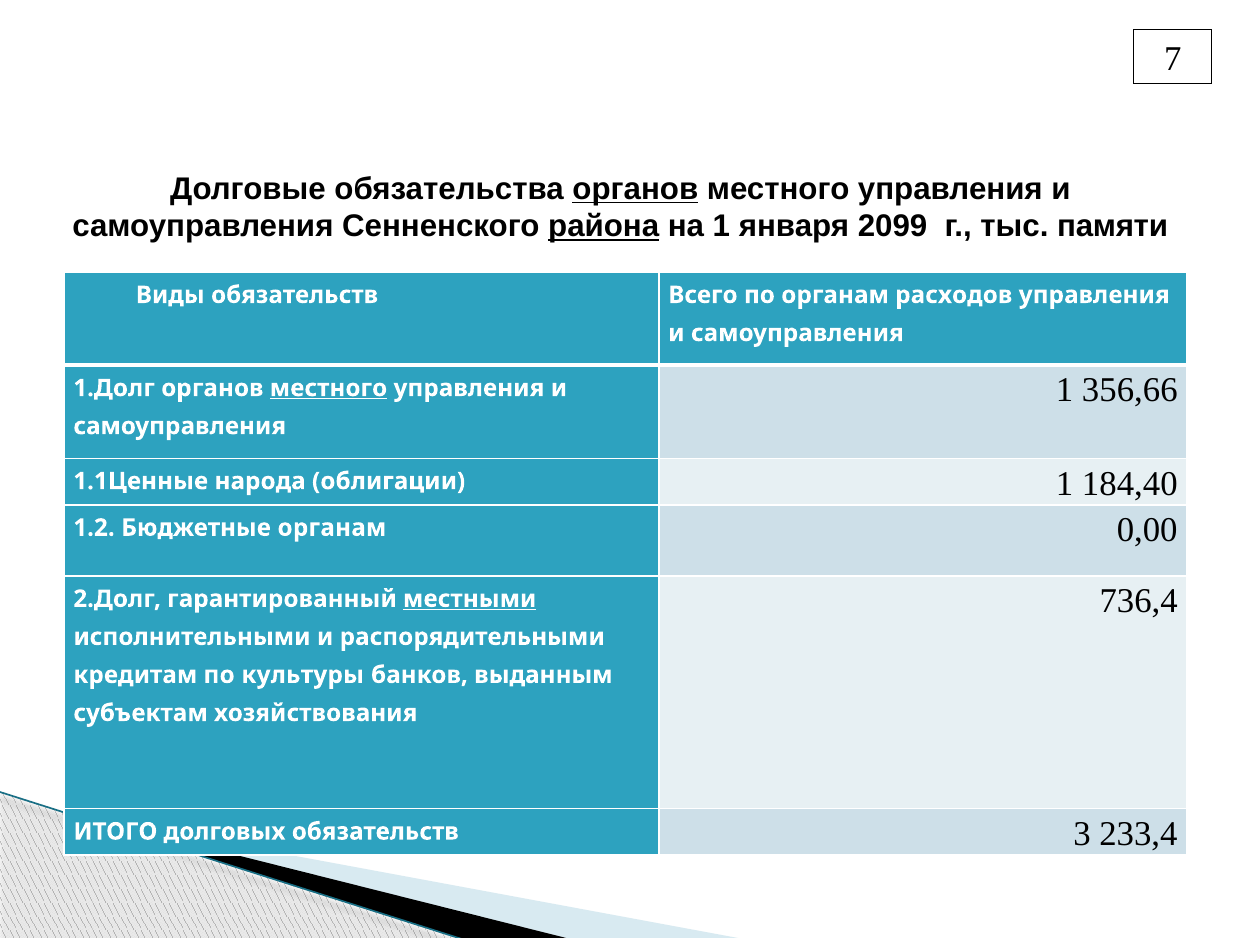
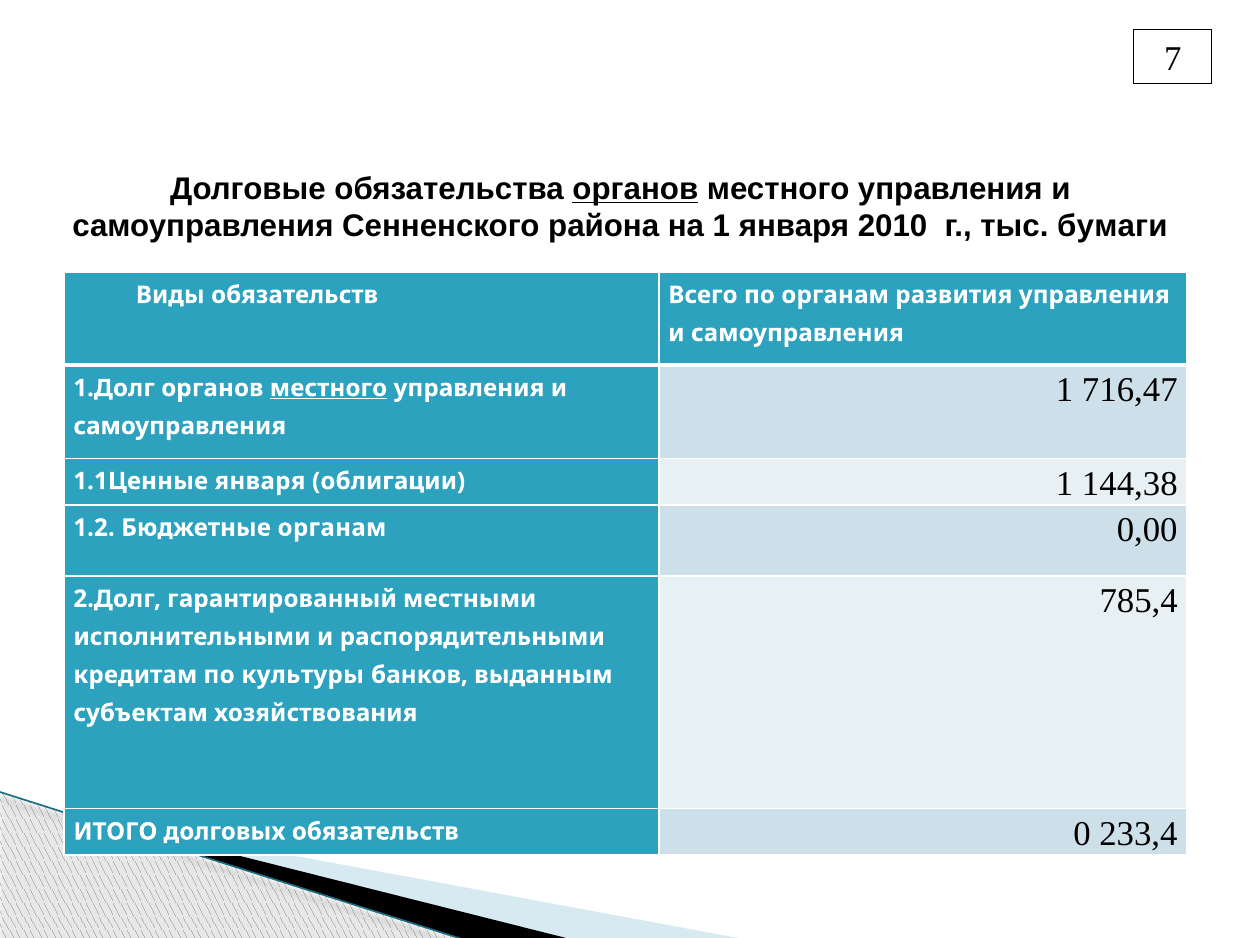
района underline: present -> none
2099: 2099 -> 2010
памяти: памяти -> бумаги
расходов: расходов -> развития
356,66: 356,66 -> 716,47
1.1Ценные народа: народа -> января
184,40: 184,40 -> 144,38
736,4: 736,4 -> 785,4
местными underline: present -> none
3: 3 -> 0
